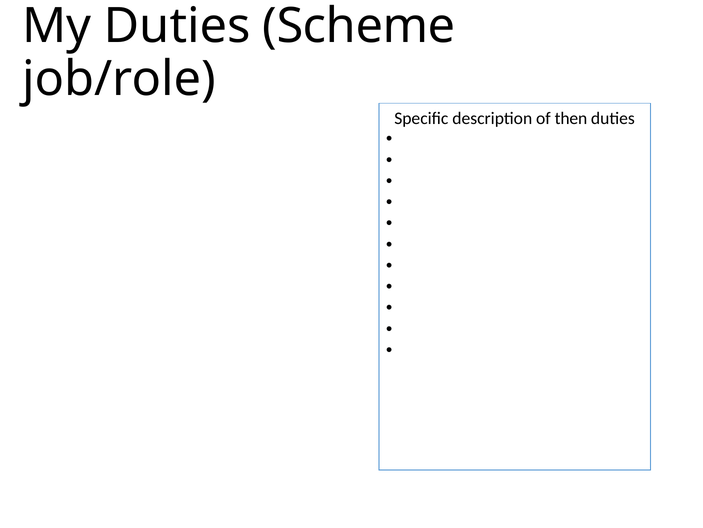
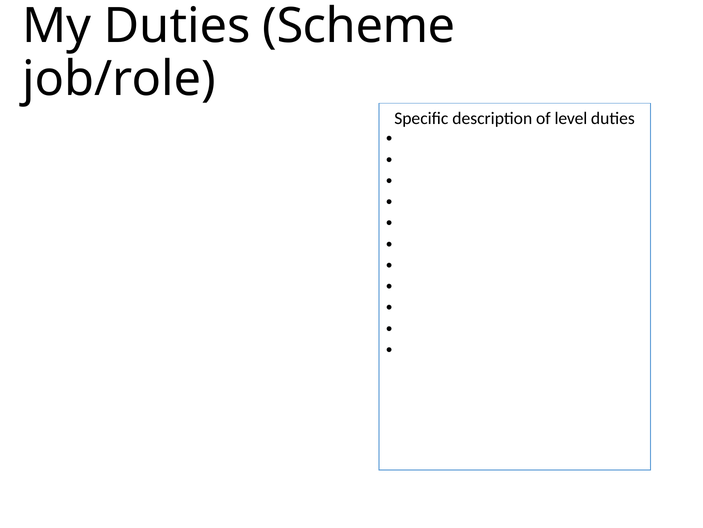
then: then -> level
